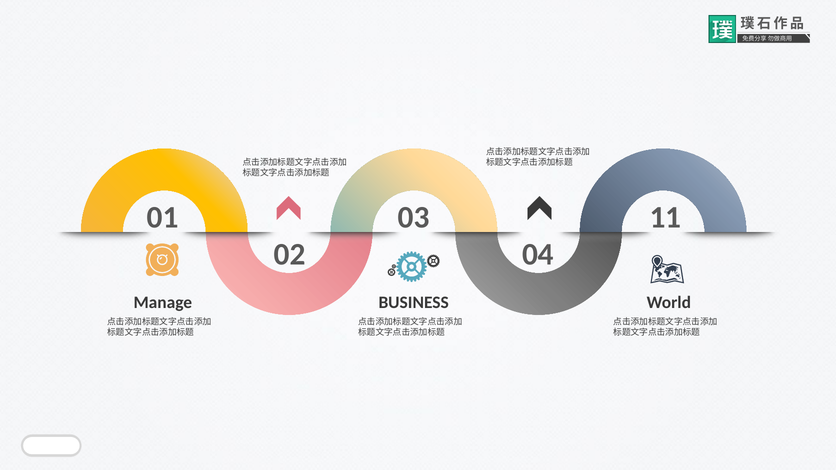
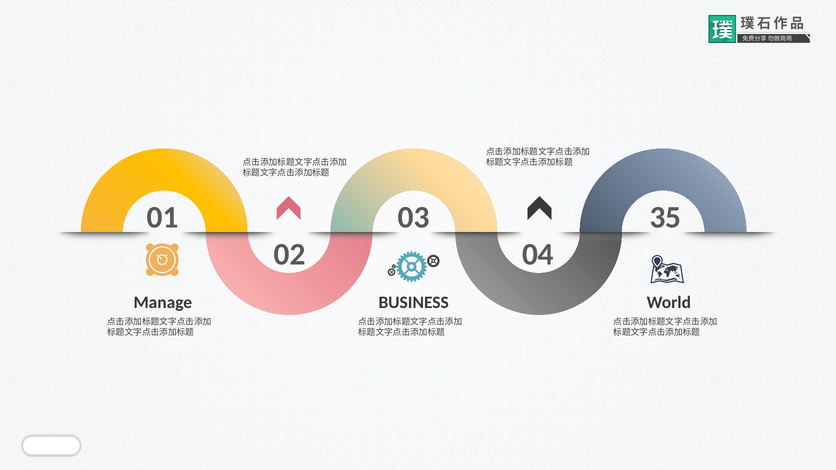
11: 11 -> 35
